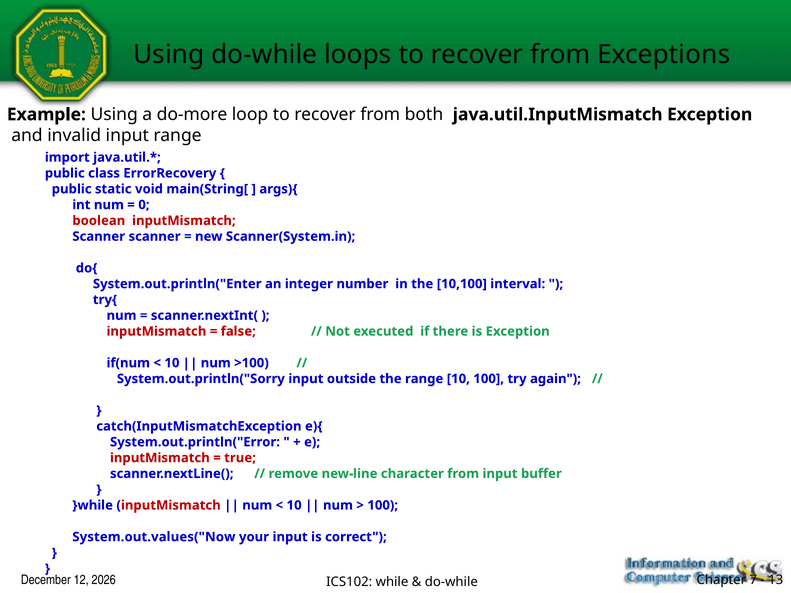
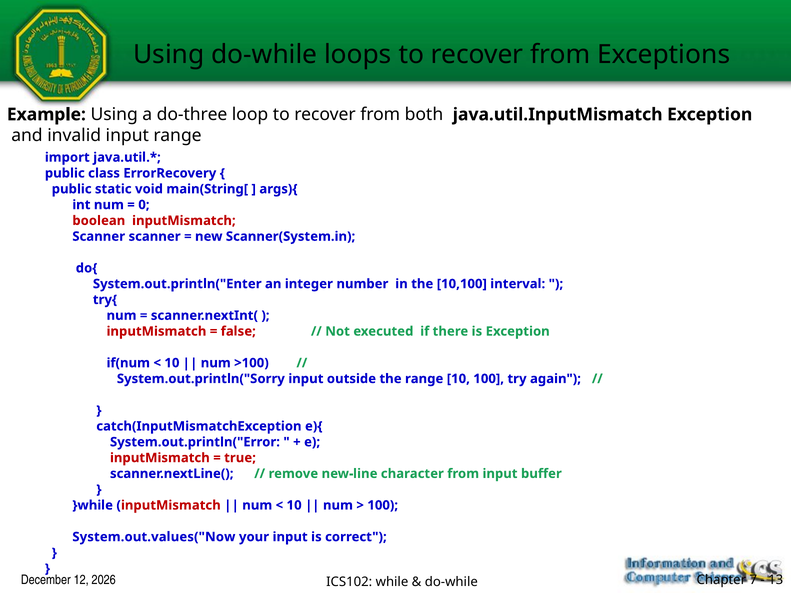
do-more: do-more -> do-three
